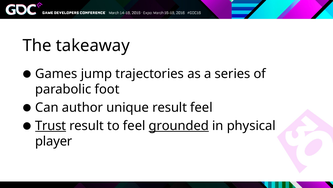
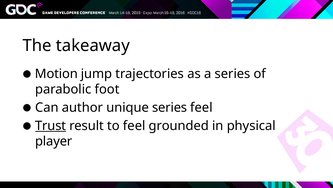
Games: Games -> Motion
unique result: result -> series
grounded underline: present -> none
